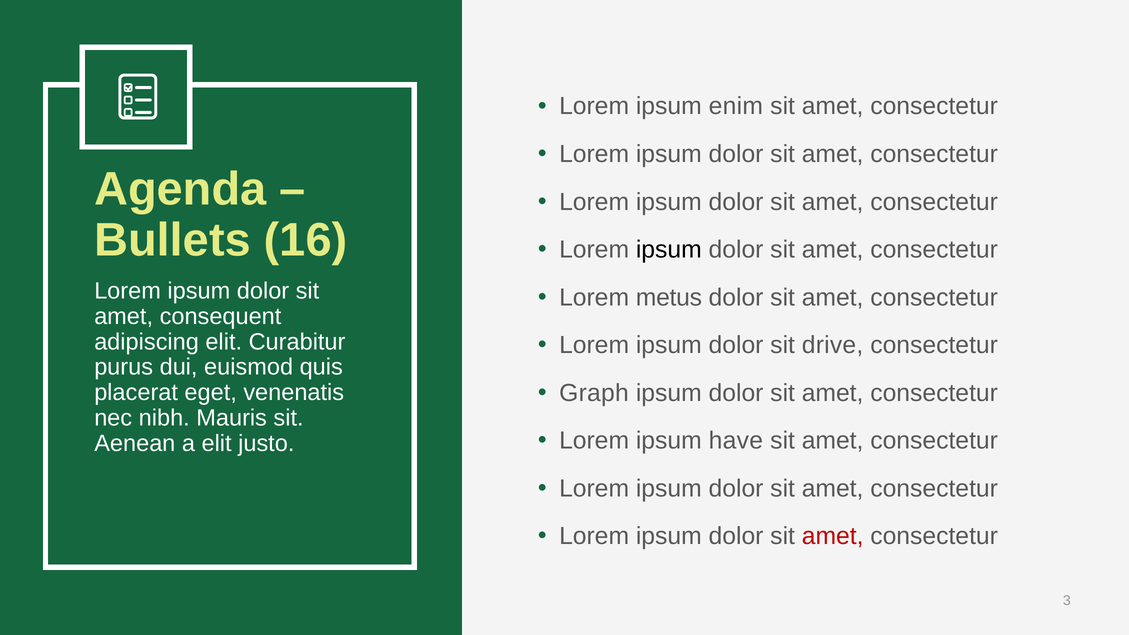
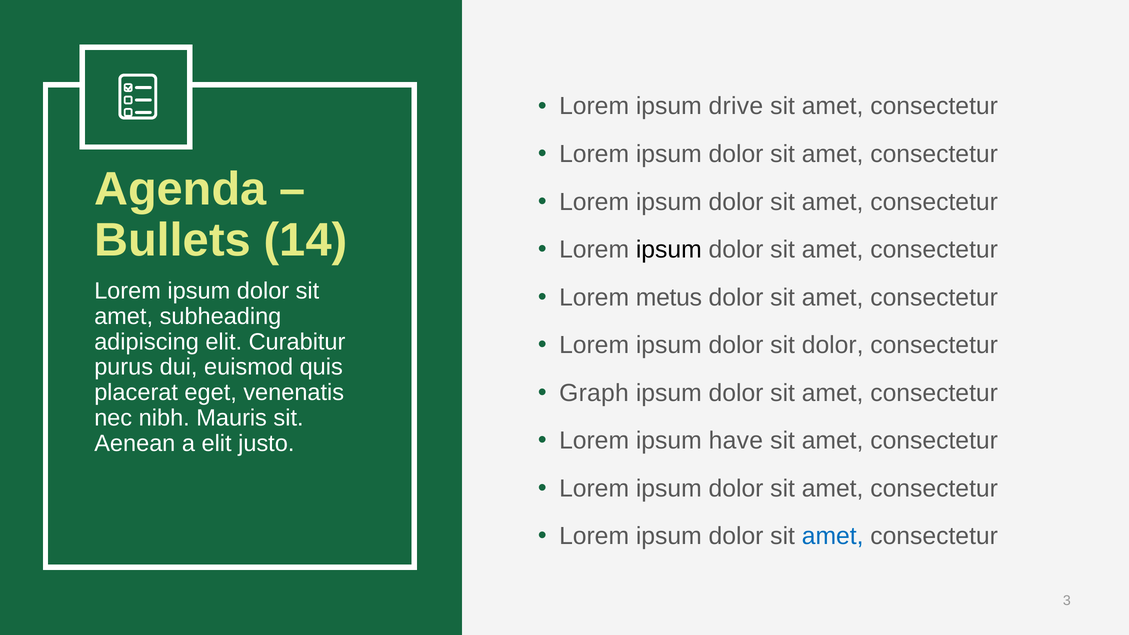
enim: enim -> drive
16: 16 -> 14
consequent: consequent -> subheading
sit drive: drive -> dolor
amet at (833, 536) colour: red -> blue
